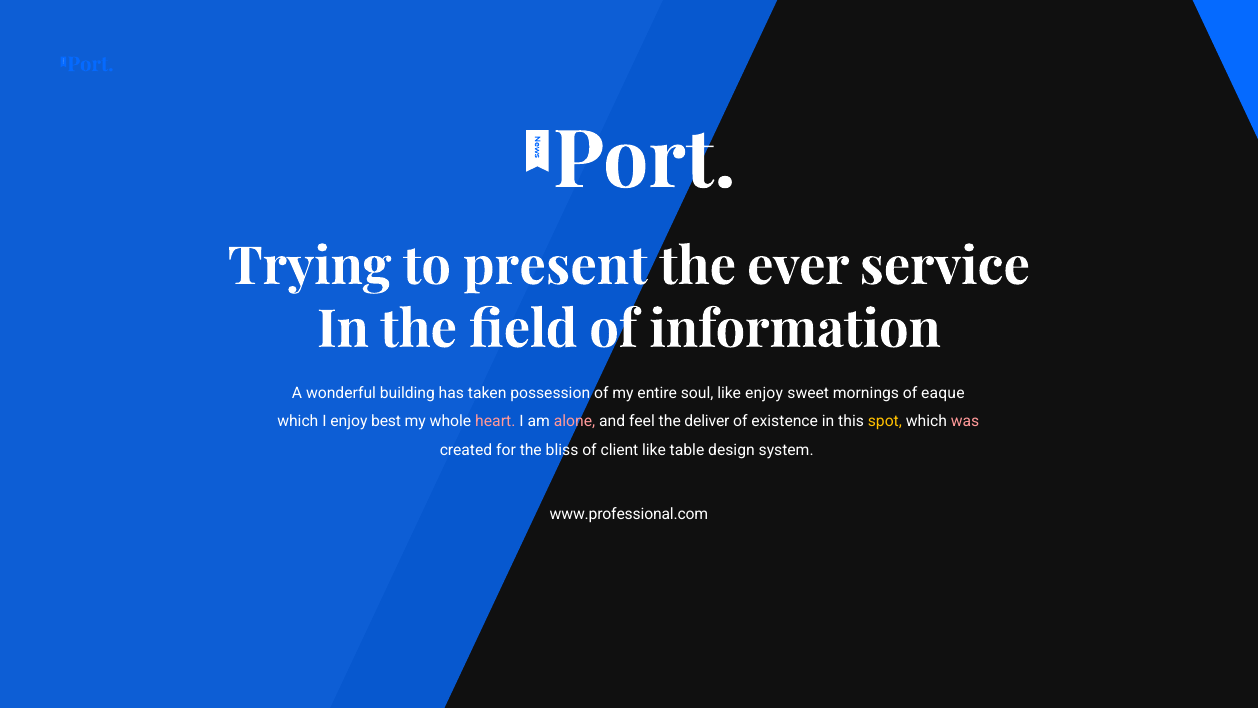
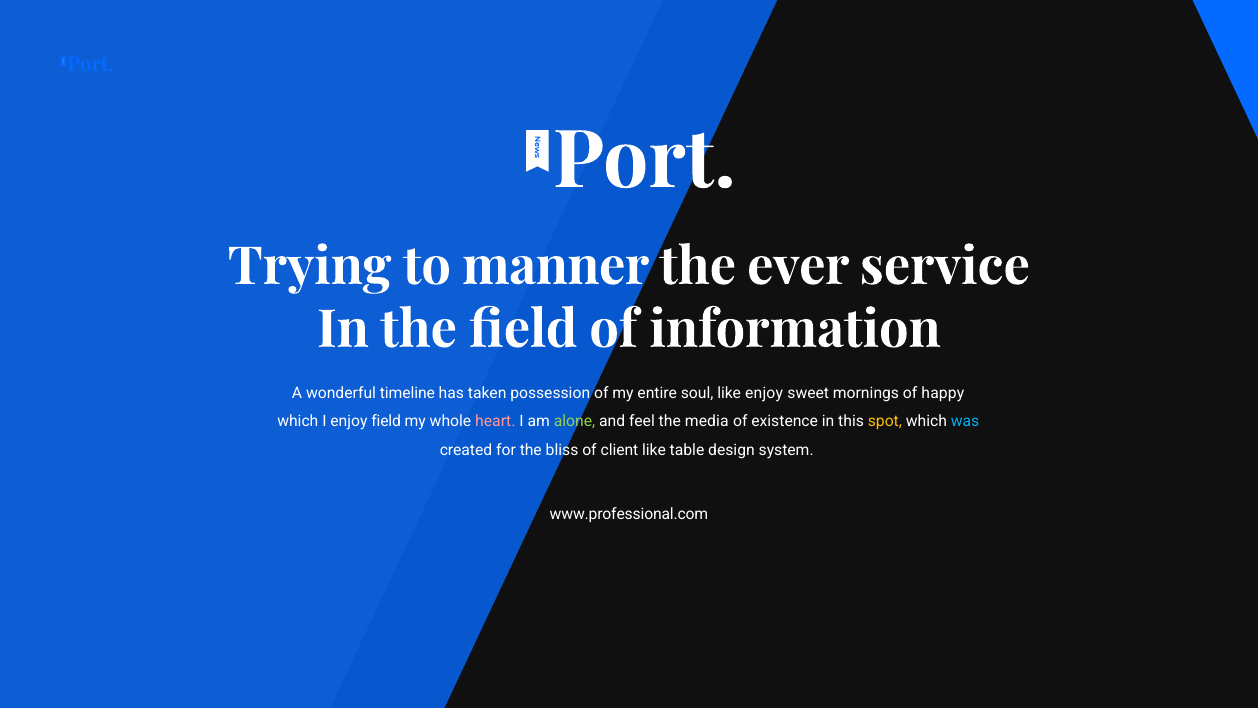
present: present -> manner
building: building -> timeline
eaque: eaque -> happy
enjoy best: best -> field
alone colour: pink -> light green
deliver: deliver -> media
was colour: pink -> light blue
